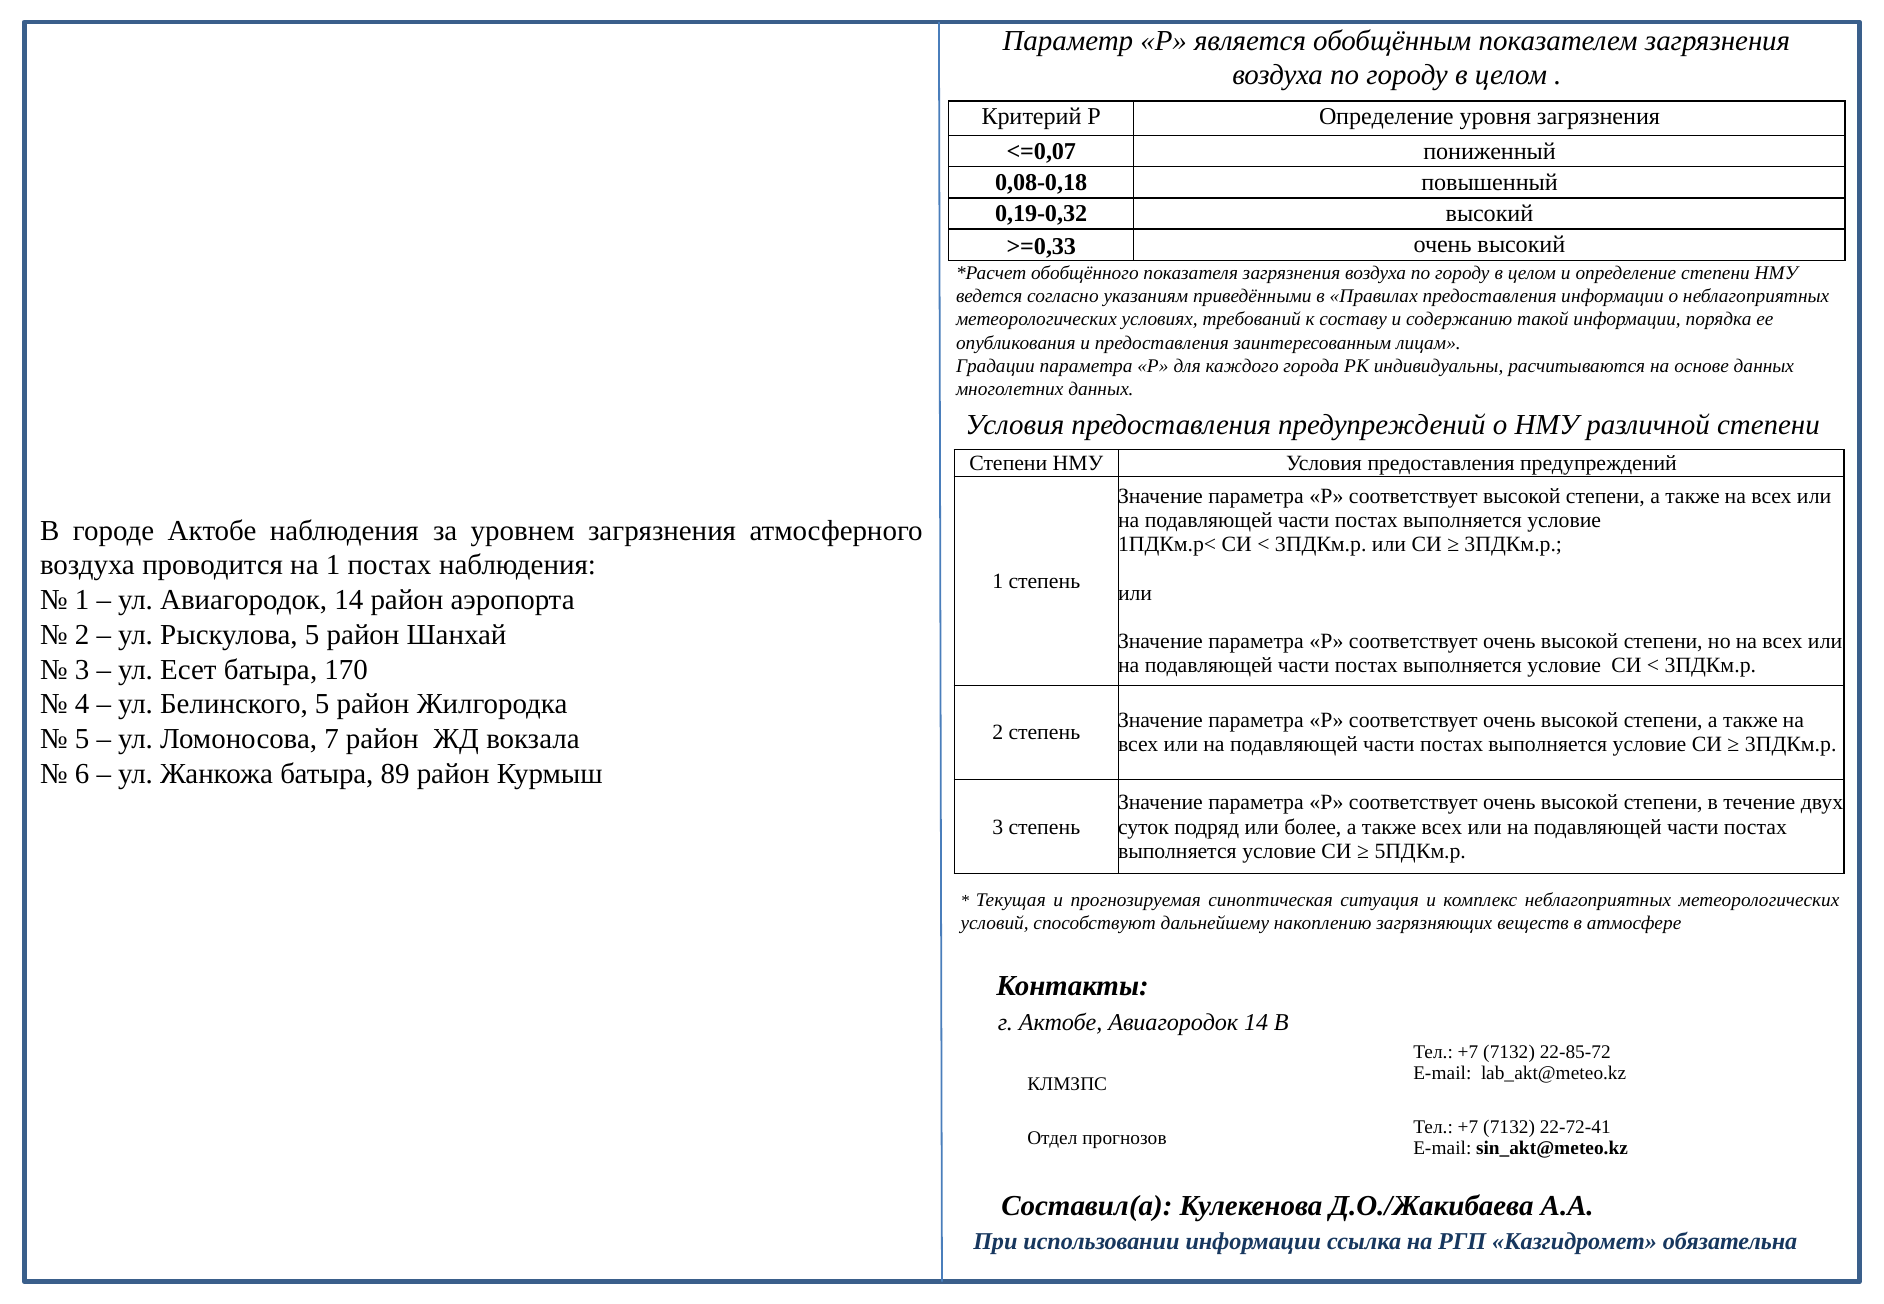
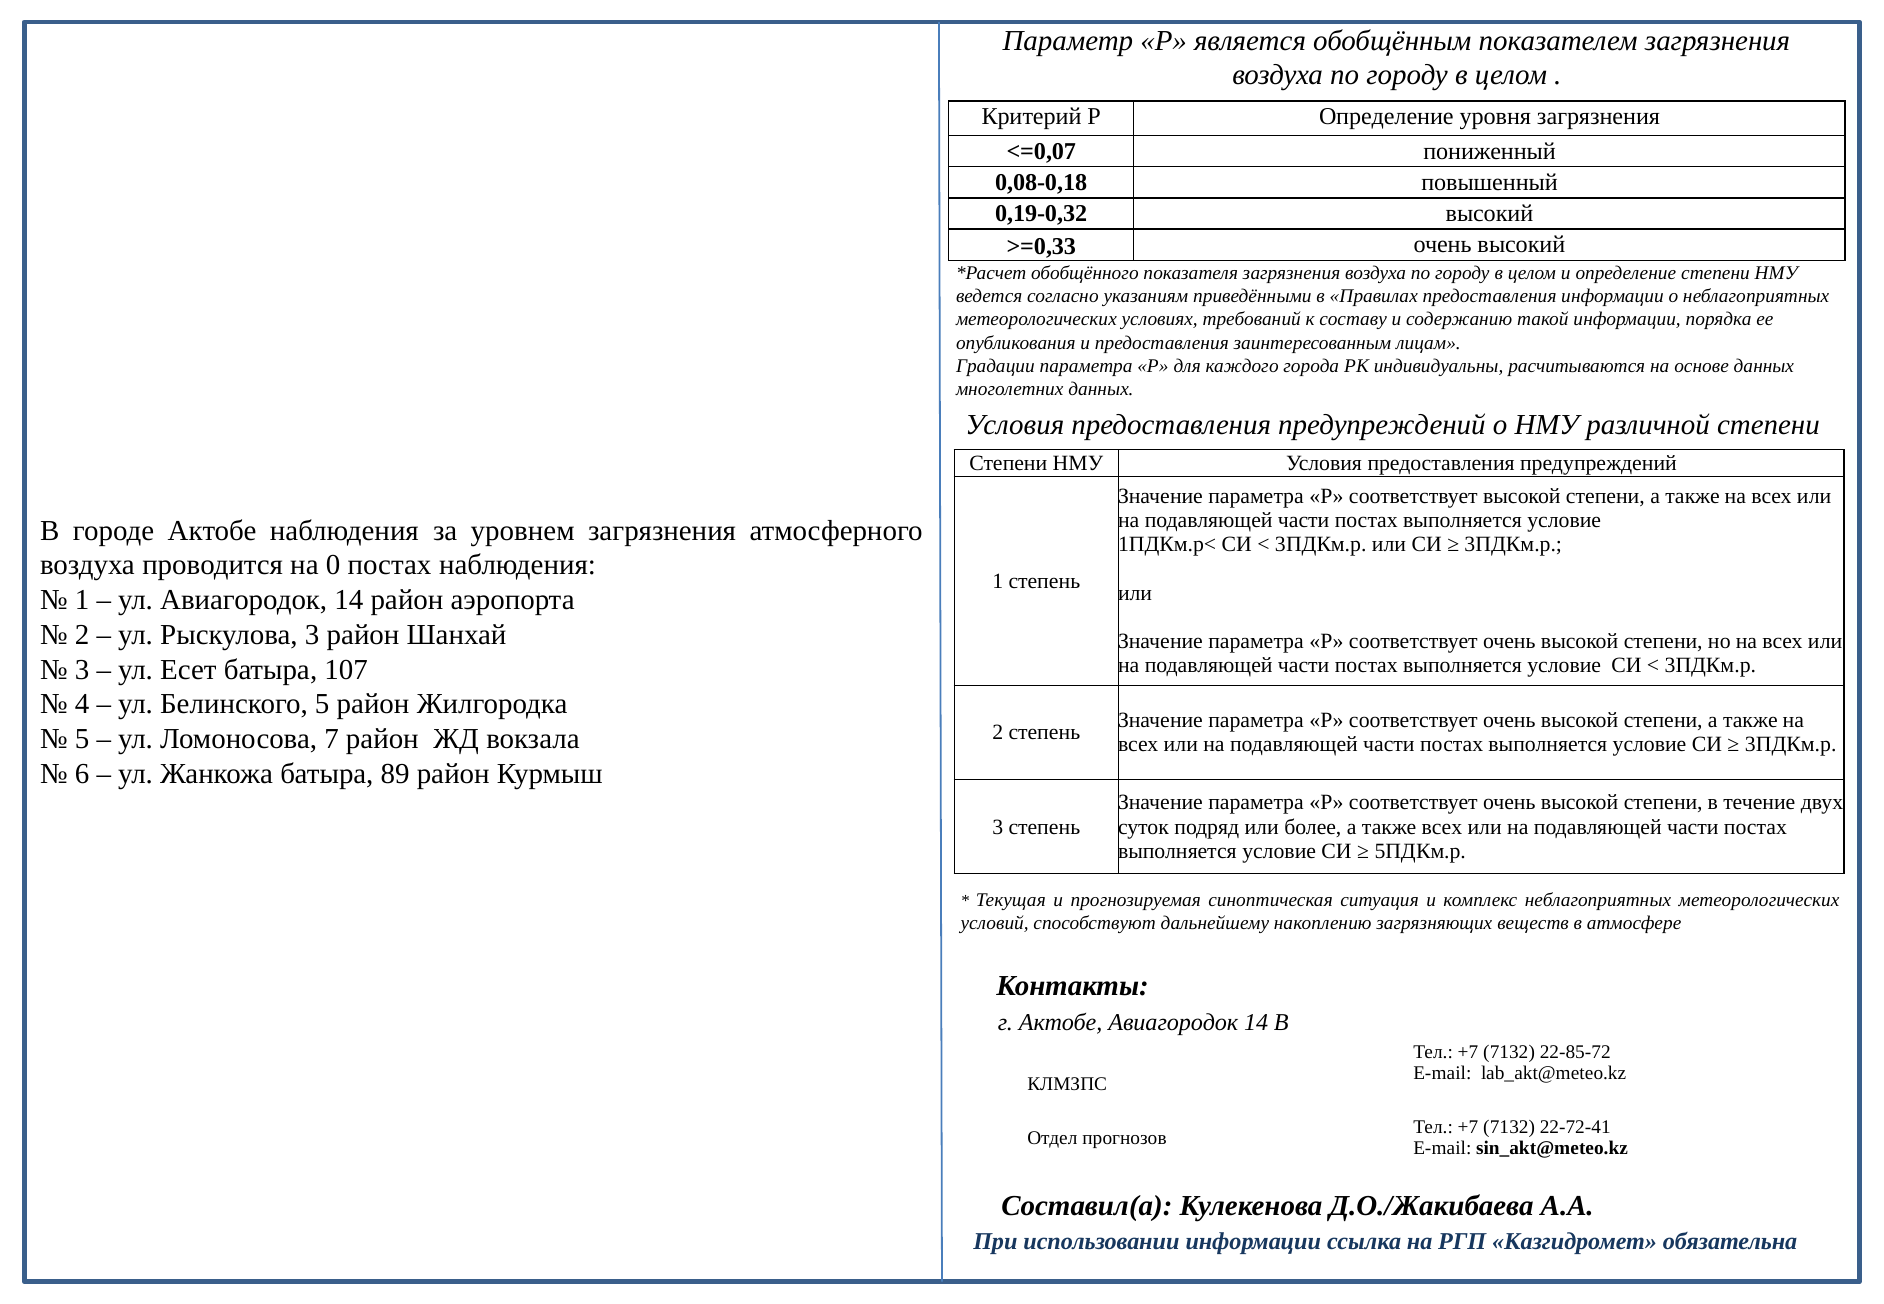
на 1: 1 -> 0
Рыскулова 5: 5 -> 3
170: 170 -> 107
